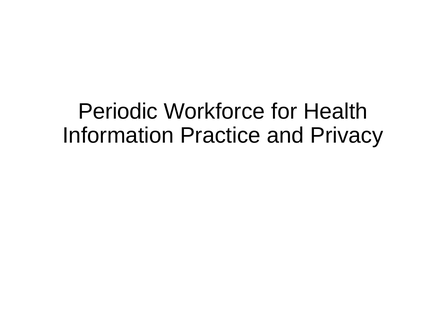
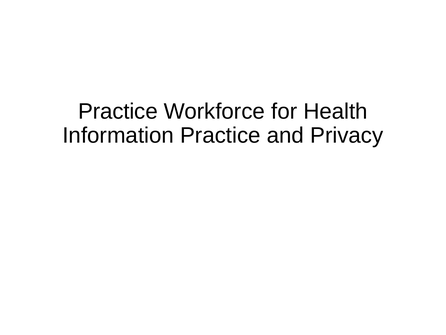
Periodic at (118, 111): Periodic -> Practice
